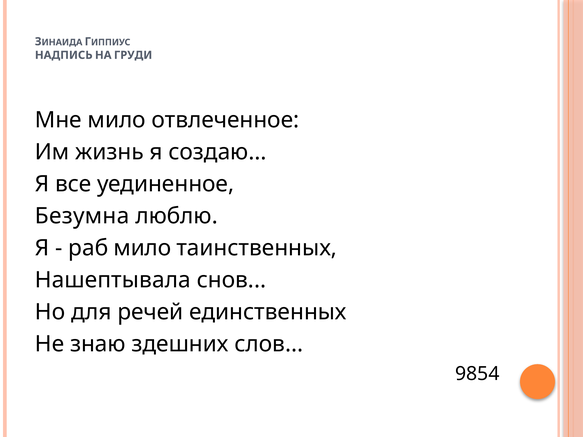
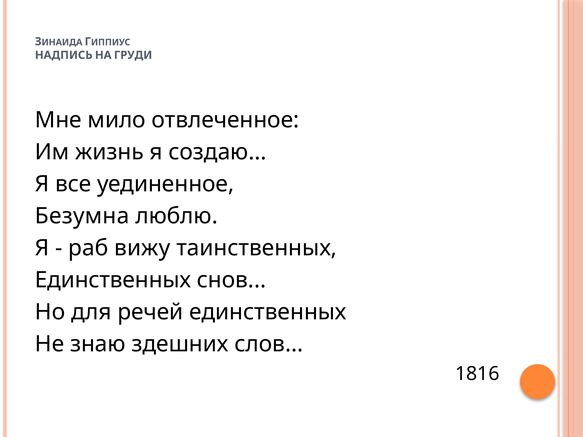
раб мило: мило -> вижу
Нашептывала at (113, 280): Нашептывала -> Единственных
9854: 9854 -> 1816
